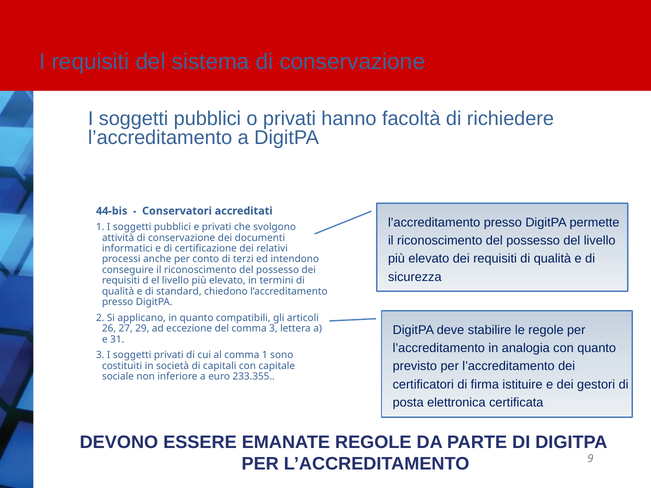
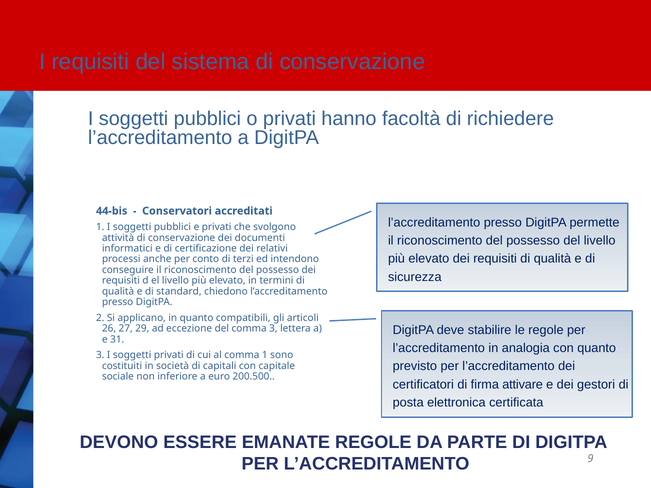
233.355: 233.355 -> 200.500
istituire: istituire -> attivare
